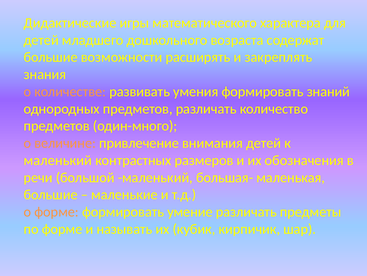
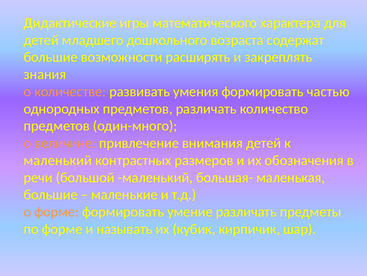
знаний: знаний -> частью
